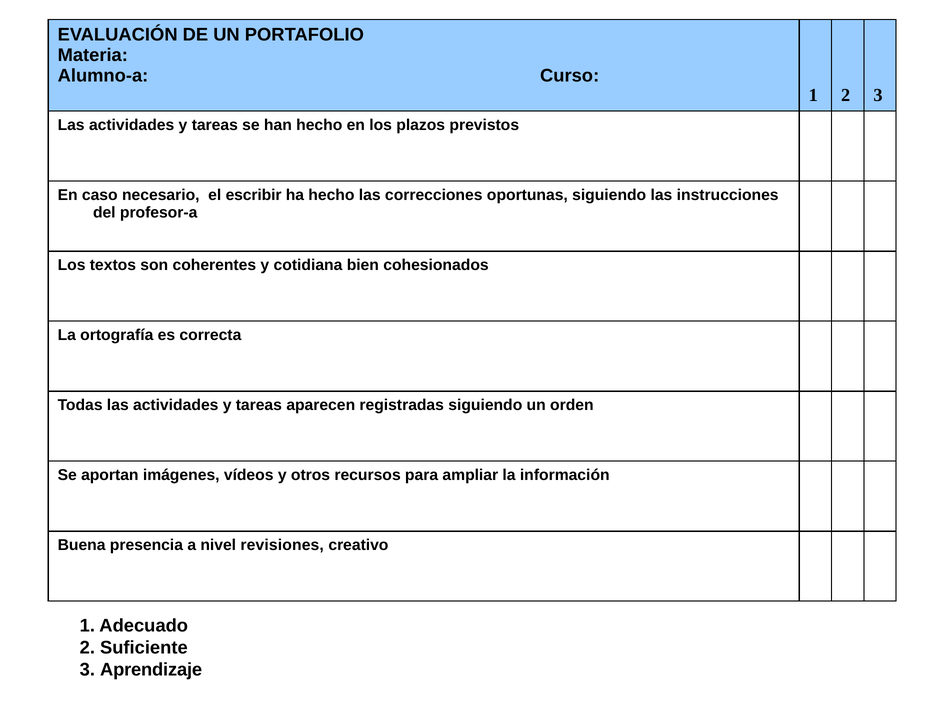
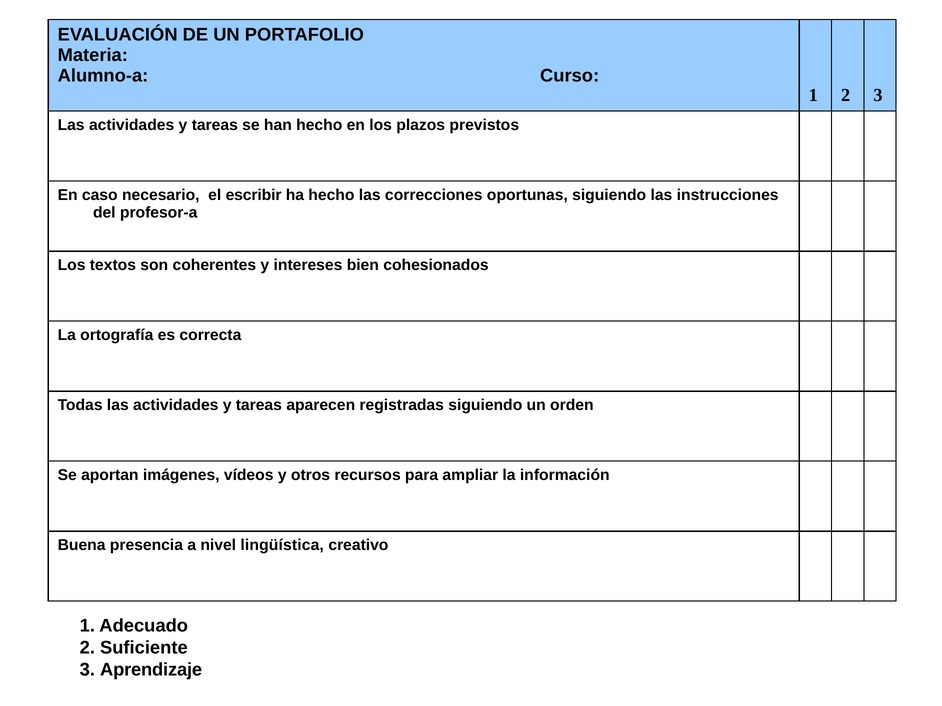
cotidiana: cotidiana -> intereses
revisiones: revisiones -> lingüística
